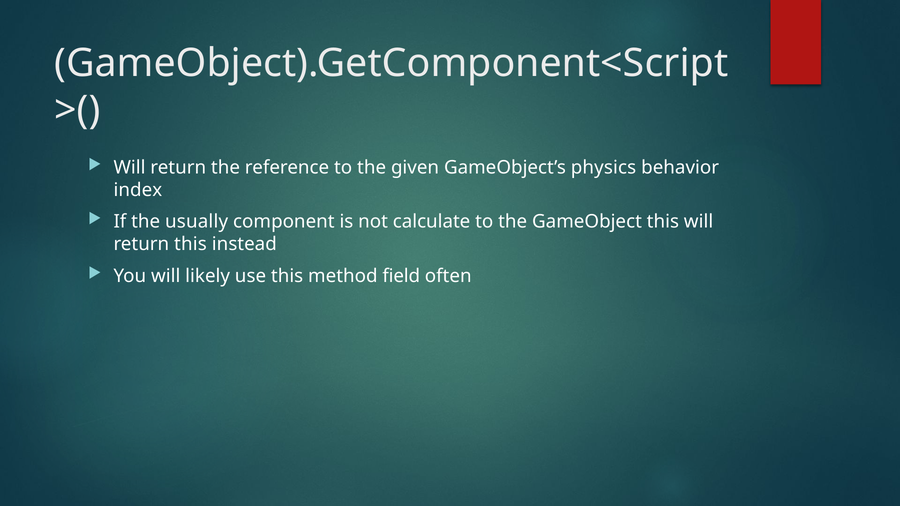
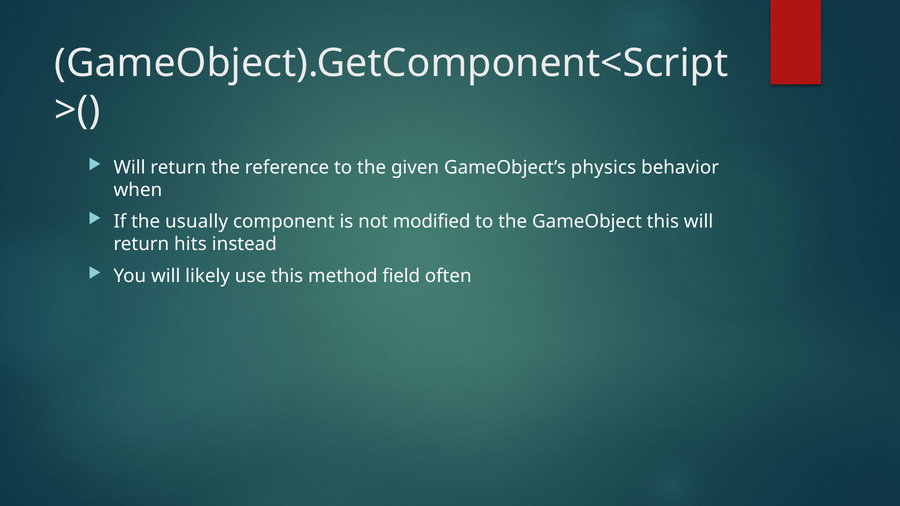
index: index -> when
calculate: calculate -> modified
return this: this -> hits
